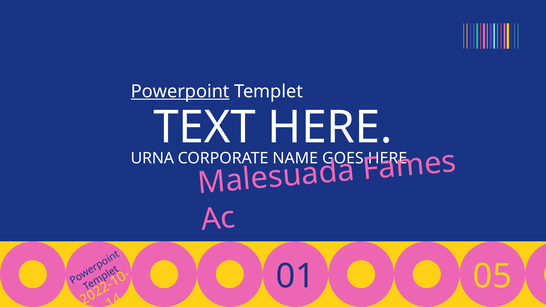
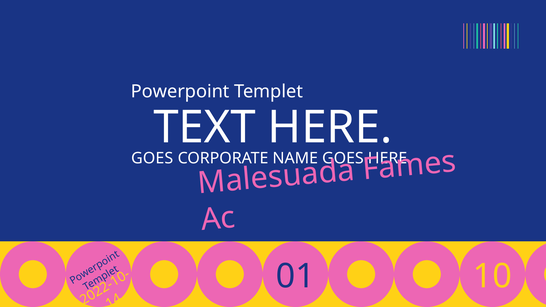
Powerpoint underline: present -> none
URNA at (152, 158): URNA -> GOES
05: 05 -> 10
